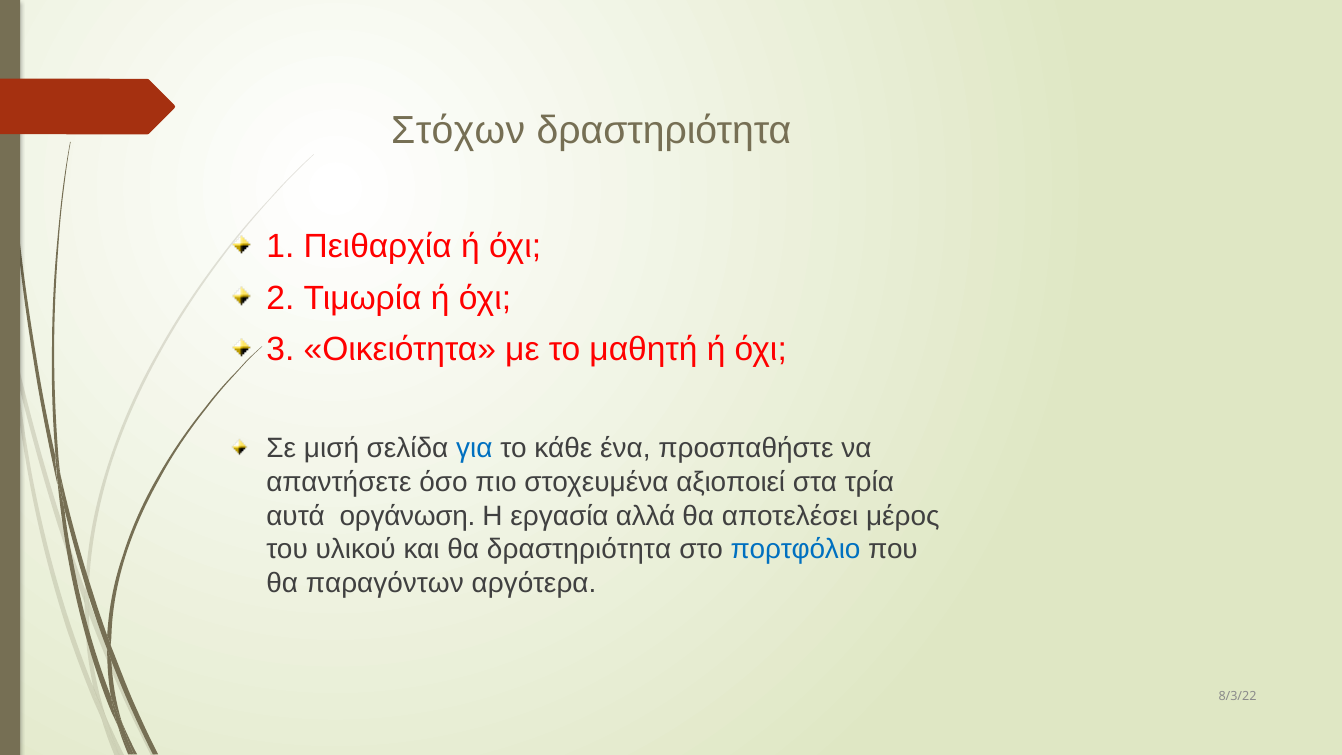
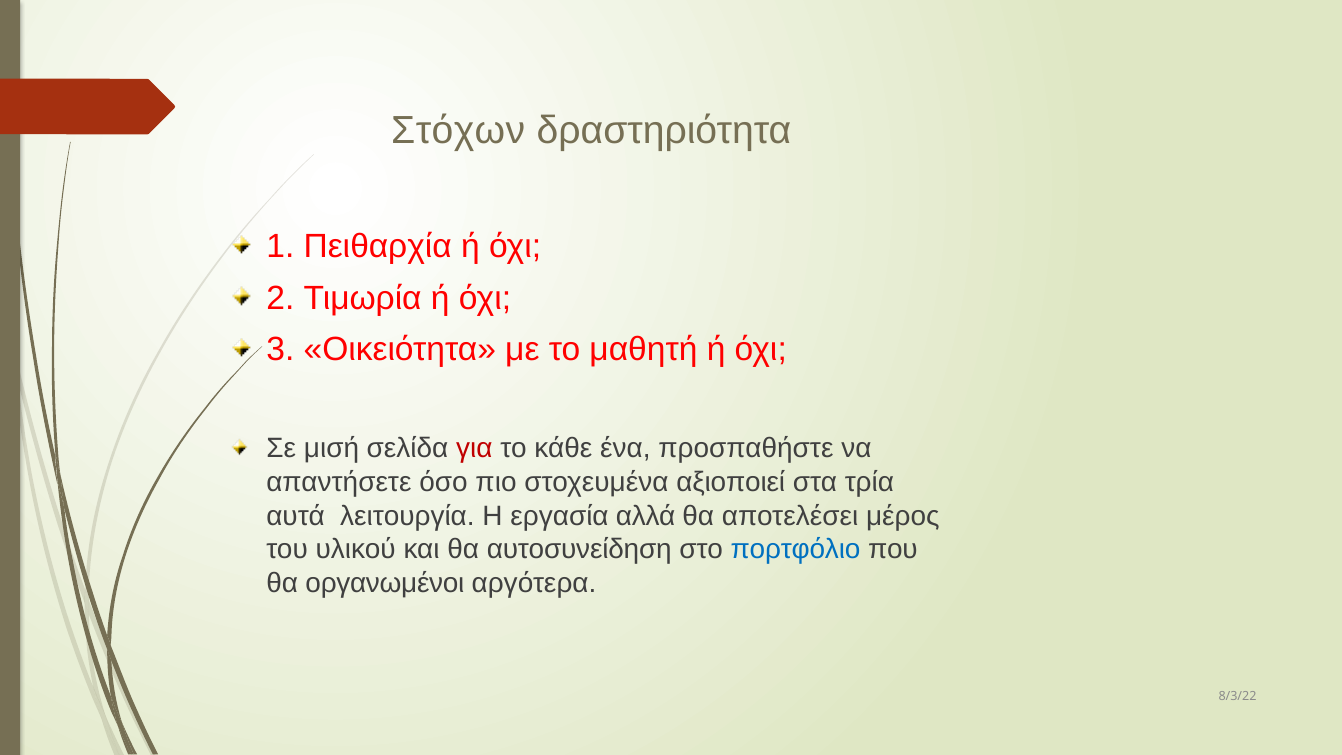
για colour: blue -> red
οργάνωση: οργάνωση -> λειτουργία
θα δραστηριότητα: δραστηριότητα -> αυτοσυνείδηση
παραγόντων: παραγόντων -> οργανωμένοι
